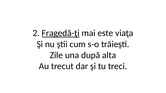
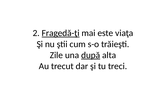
după underline: none -> present
